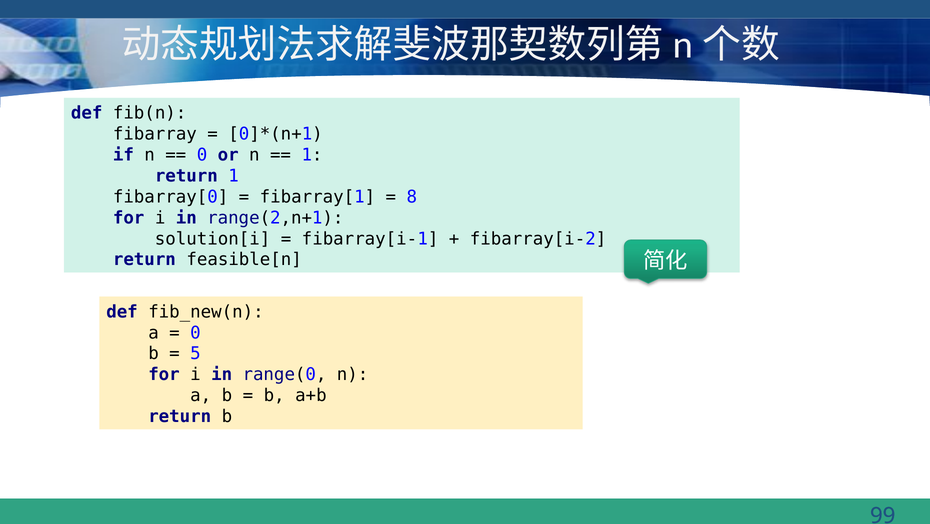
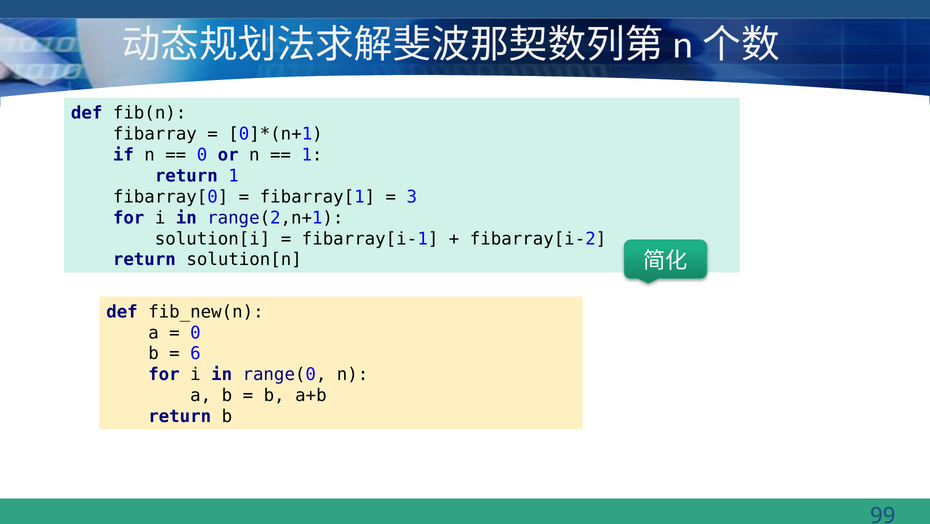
8: 8 -> 3
feasible[n: feasible[n -> solution[n
5: 5 -> 6
